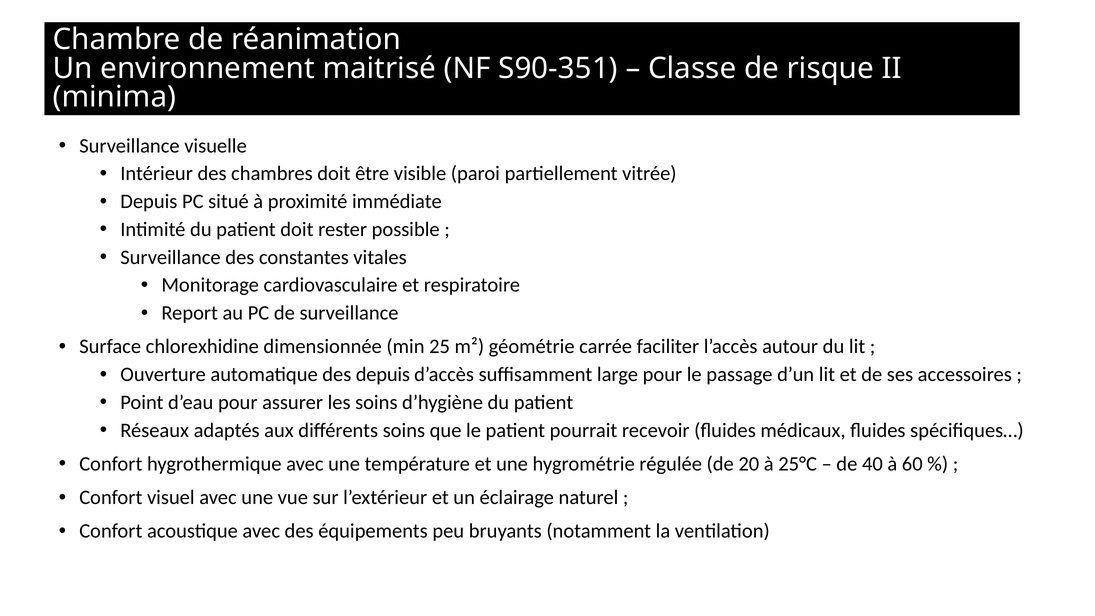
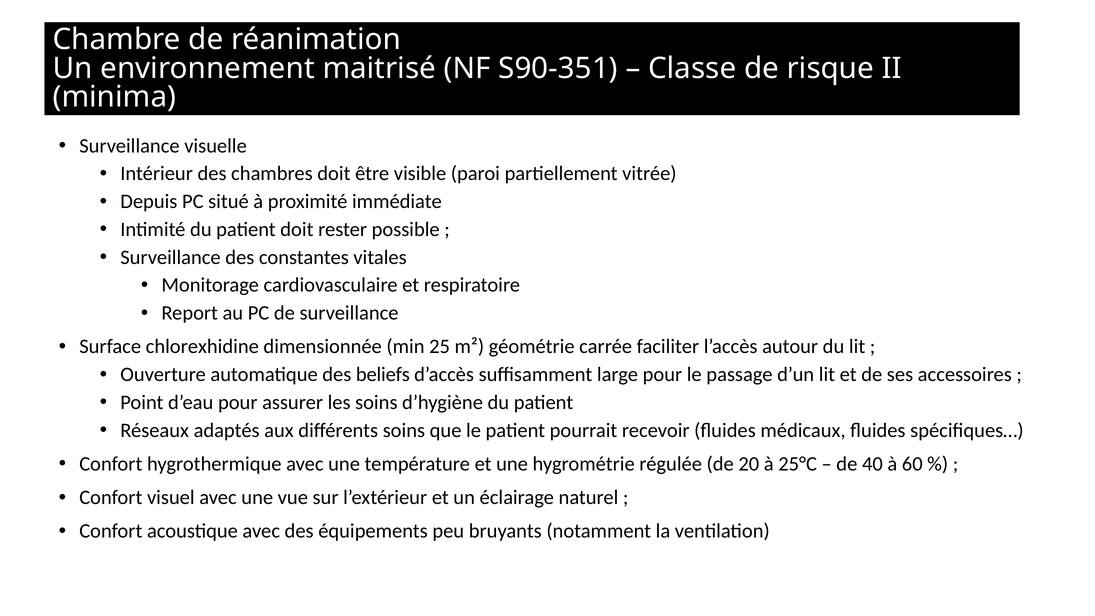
des depuis: depuis -> beliefs
